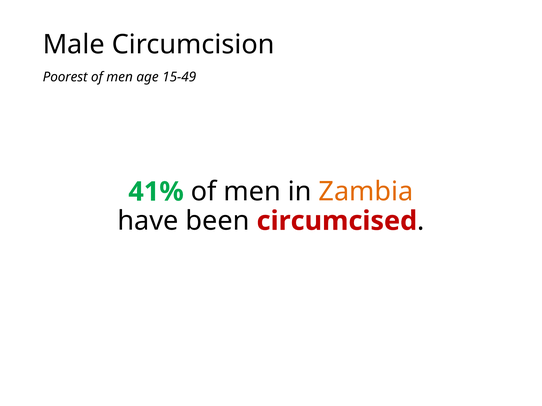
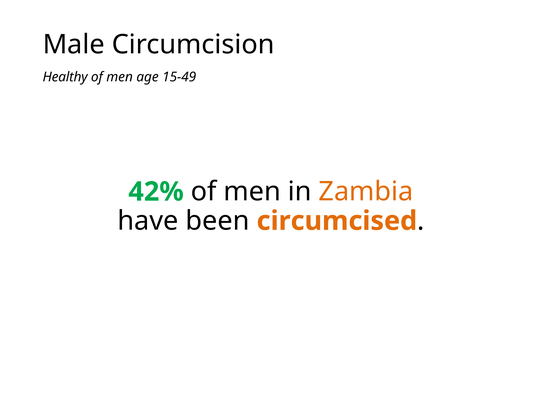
Poorest: Poorest -> Healthy
41%: 41% -> 42%
circumcised colour: red -> orange
